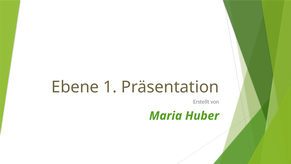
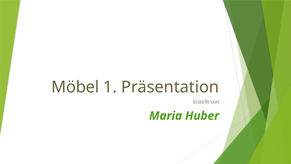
Ebene: Ebene -> Möbel
